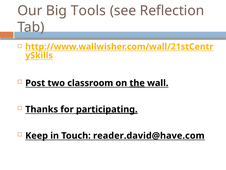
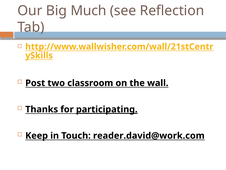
Tools: Tools -> Much
the underline: present -> none
reader.david@have.com: reader.david@have.com -> reader.david@work.com
